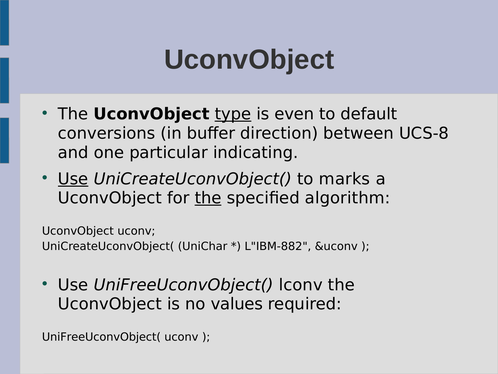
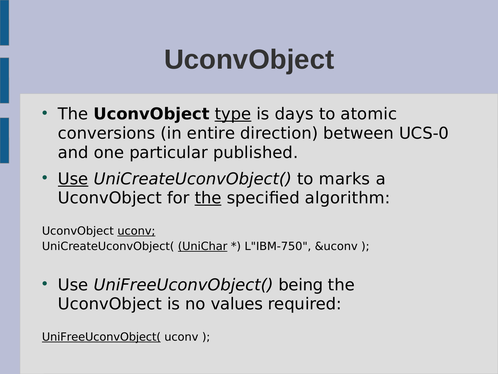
even: even -> days
default: default -> atomic
buffer: buffer -> entire
UCS-8: UCS-8 -> UCS-0
indicating: indicating -> published
uconv at (136, 231) underline: none -> present
UniChar underline: none -> present
L"IBM-882: L"IBM-882 -> L"IBM-750
lconv: lconv -> being
UniFreeUconvObject( at (101, 337) underline: none -> present
